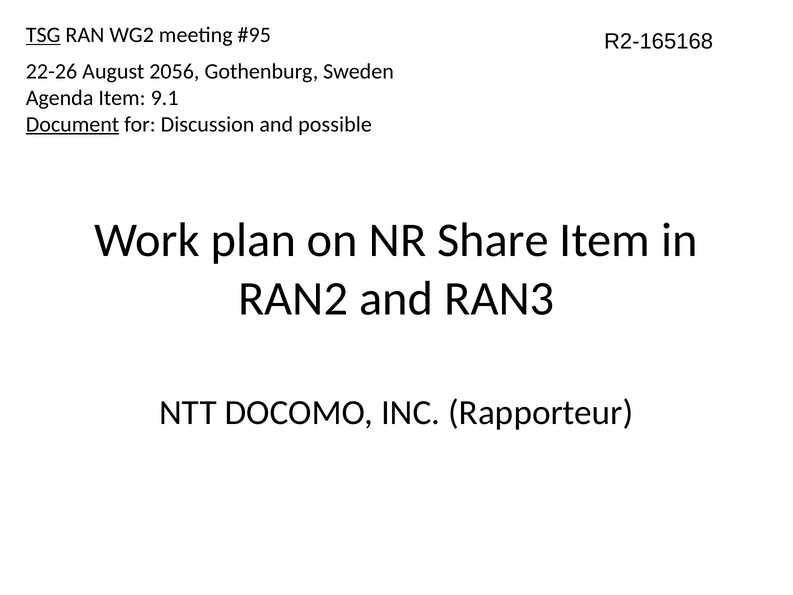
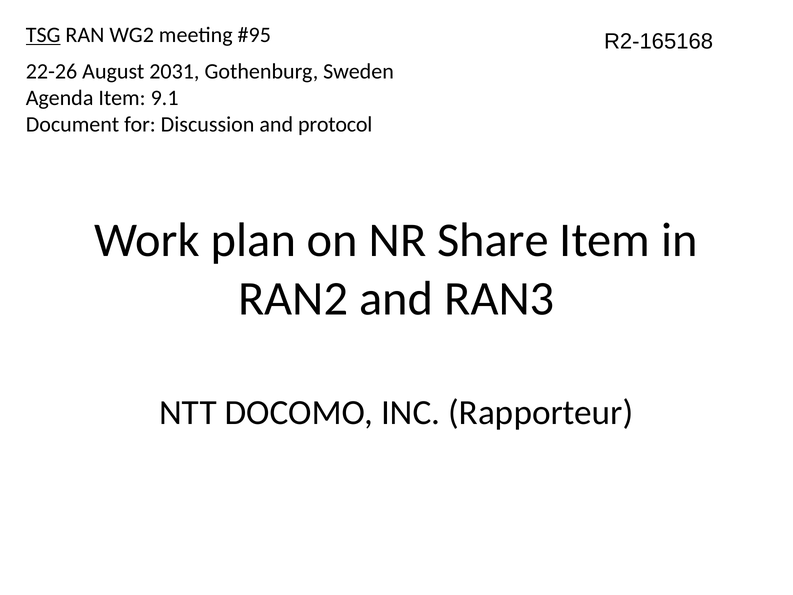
2056: 2056 -> 2031
Document underline: present -> none
possible: possible -> protocol
